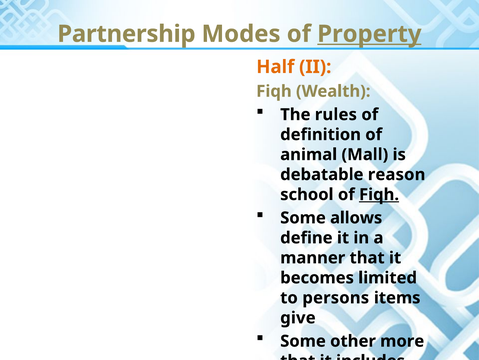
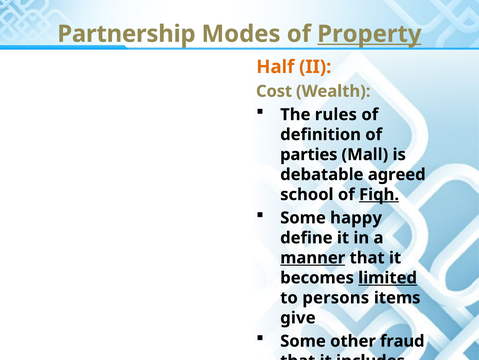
Fiqh at (274, 91): Fiqh -> Cost
animal: animal -> parties
reason: reason -> agreed
allows: allows -> happy
manner underline: none -> present
limited underline: none -> present
more: more -> fraud
